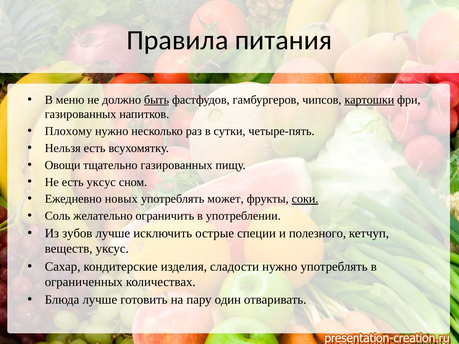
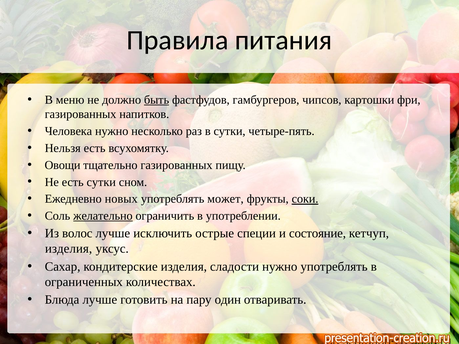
картошки underline: present -> none
Плохому: Плохому -> Человека
есть уксус: уксус -> сутки
желательно underline: none -> present
зубов: зубов -> волос
полезного: полезного -> состояние
веществ at (69, 249): веществ -> изделия
